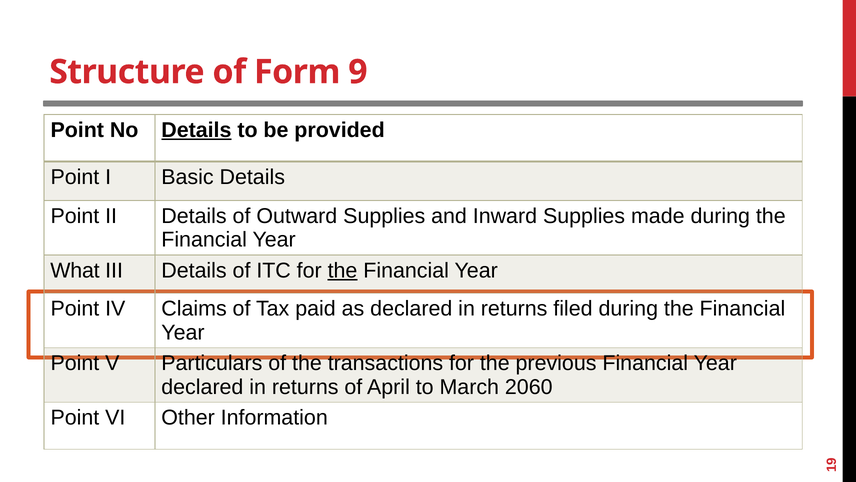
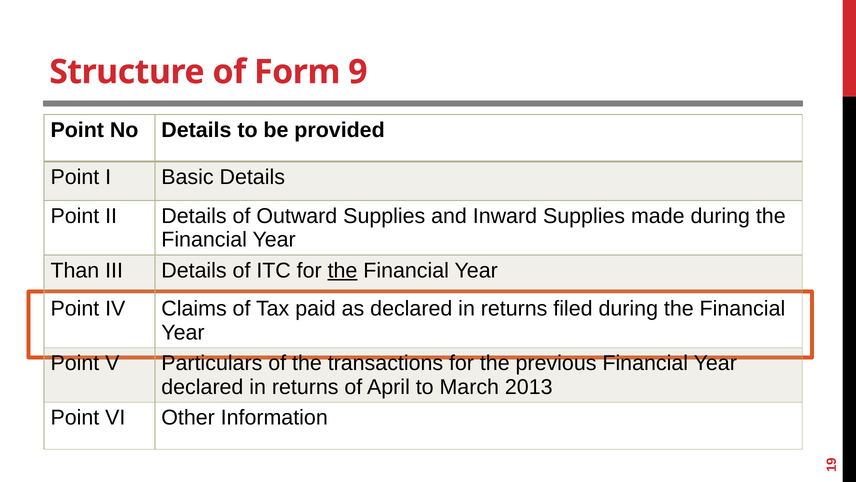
Details at (196, 130) underline: present -> none
What: What -> Than
2060: 2060 -> 2013
